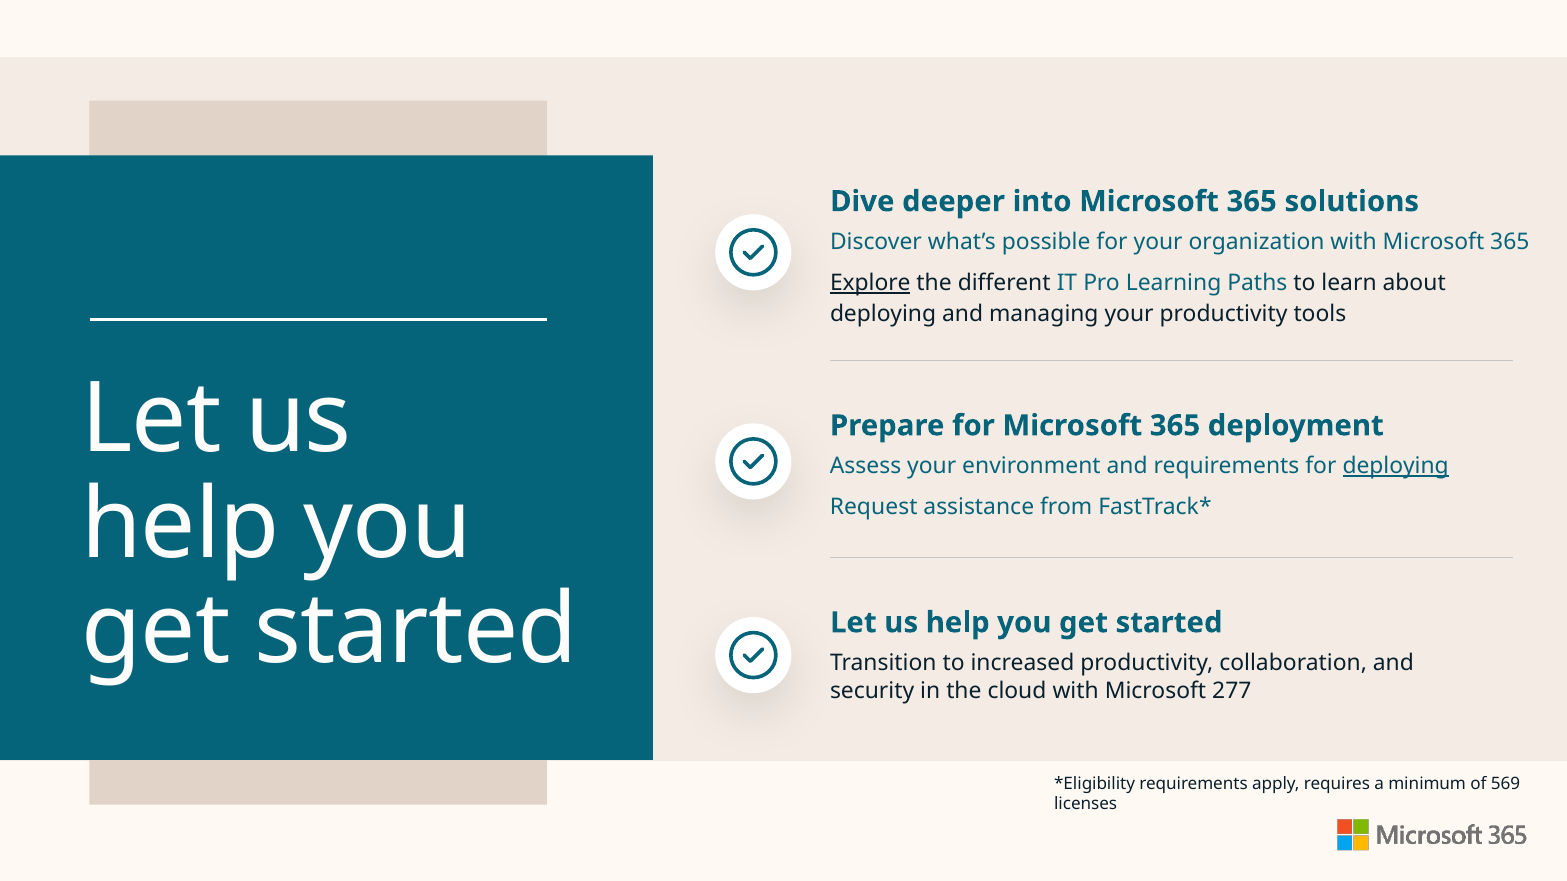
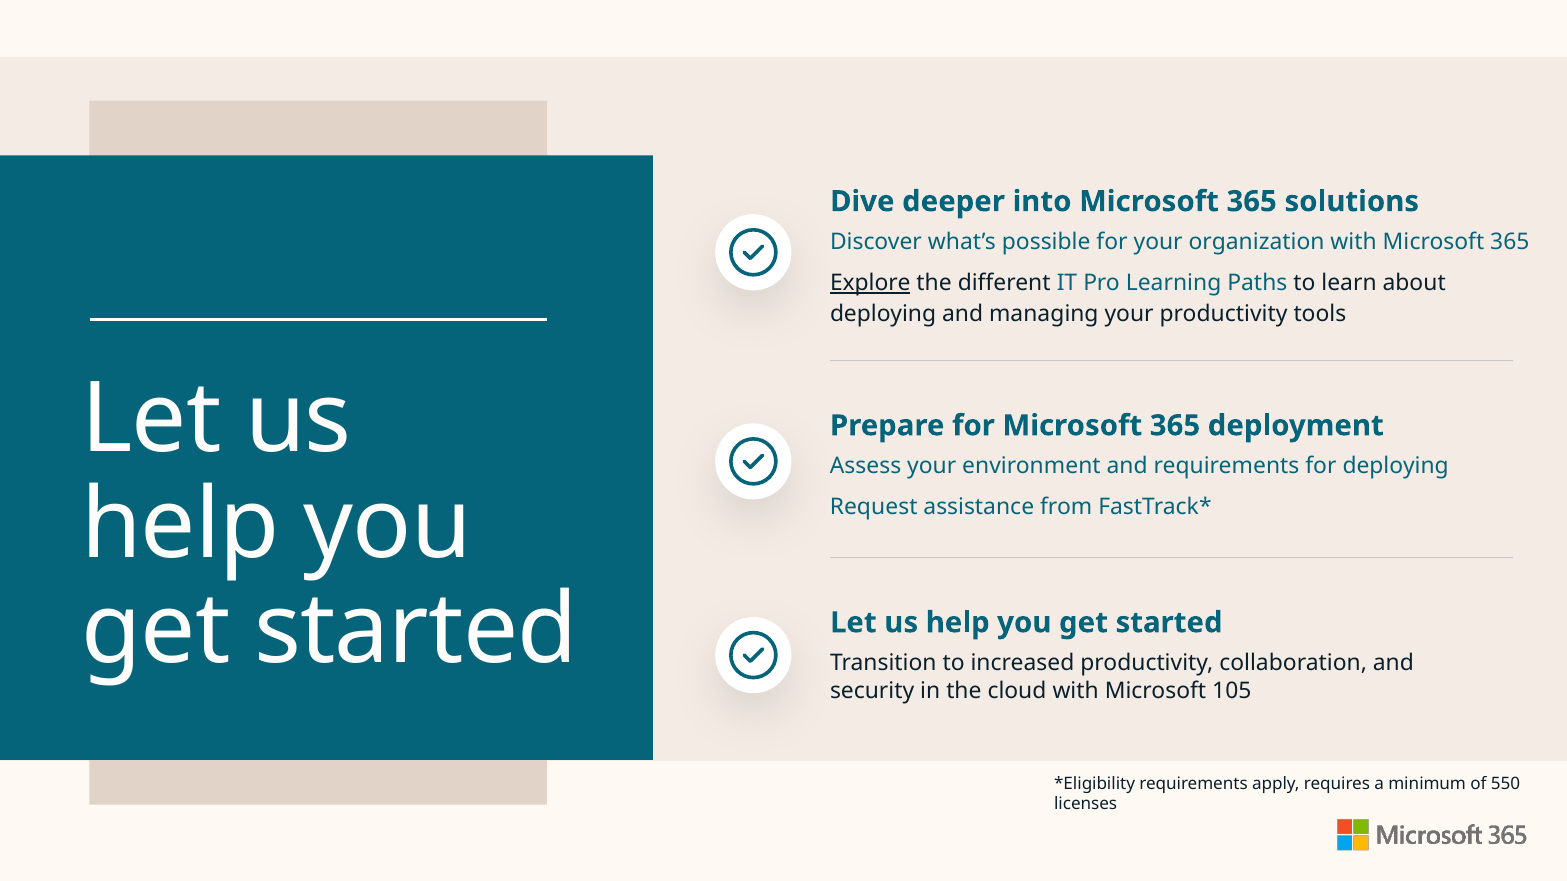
deploying at (1396, 467) underline: present -> none
277: 277 -> 105
569: 569 -> 550
